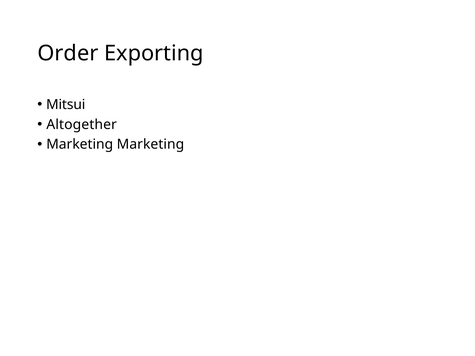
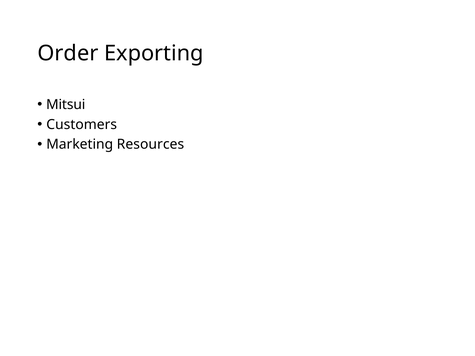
Altogether: Altogether -> Customers
Marketing Marketing: Marketing -> Resources
